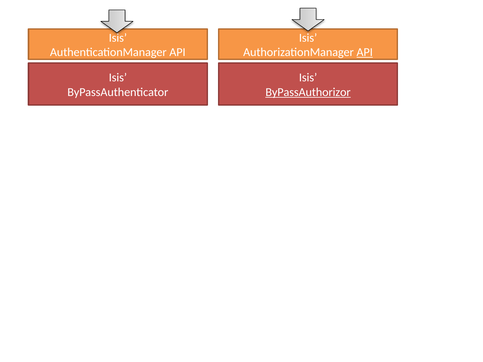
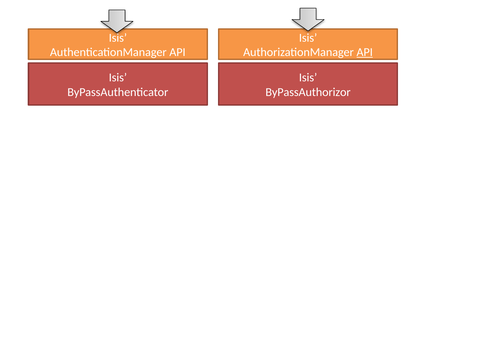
ByPassAuthorizor underline: present -> none
